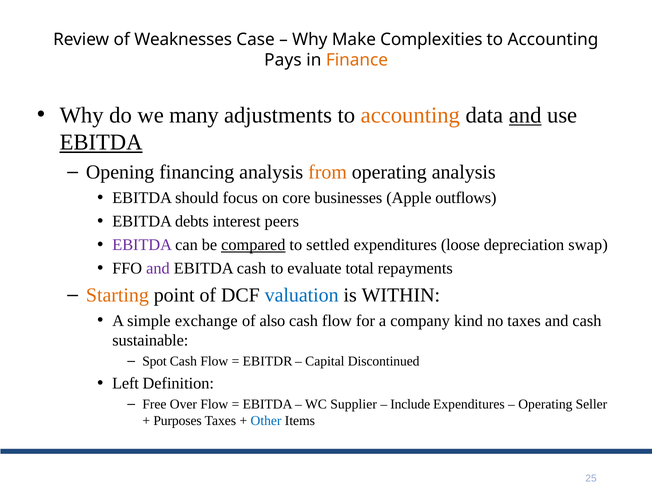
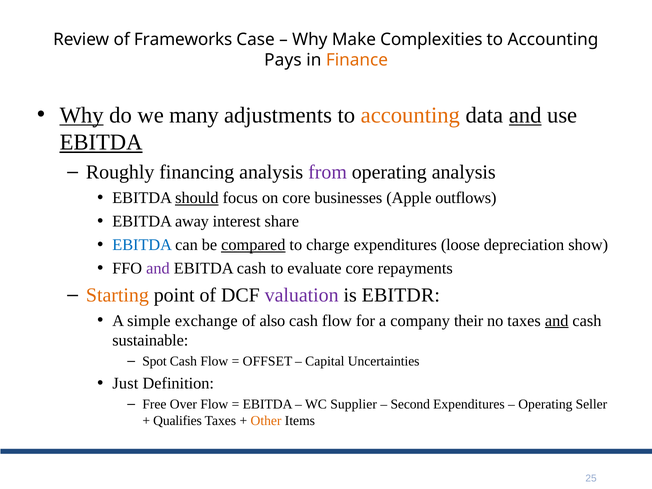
Weaknesses: Weaknesses -> Frameworks
Why at (82, 115) underline: none -> present
Opening: Opening -> Roughly
from colour: orange -> purple
should underline: none -> present
debts: debts -> away
peers: peers -> share
EBITDA at (142, 245) colour: purple -> blue
settled: settled -> charge
swap: swap -> show
evaluate total: total -> core
valuation colour: blue -> purple
WITHIN: WITHIN -> EBITDR
kind: kind -> their
and at (557, 321) underline: none -> present
EBITDR: EBITDR -> OFFSET
Discontinued: Discontinued -> Uncertainties
Left: Left -> Just
Include: Include -> Second
Purposes: Purposes -> Qualifies
Other colour: blue -> orange
